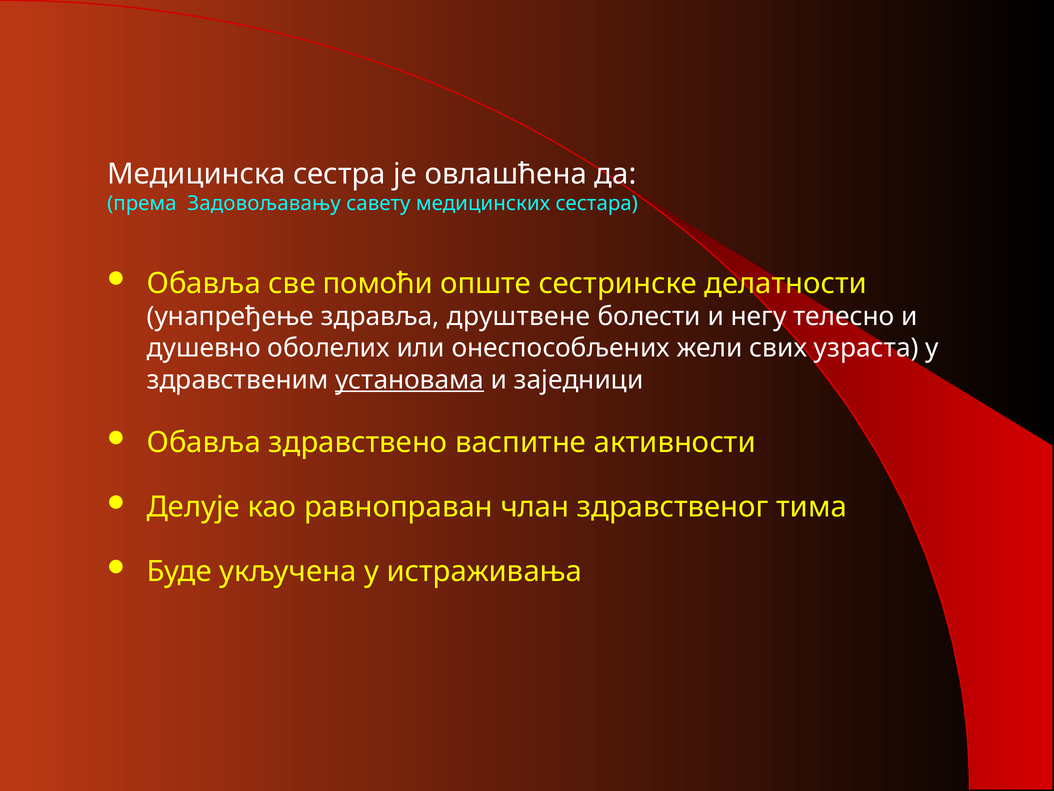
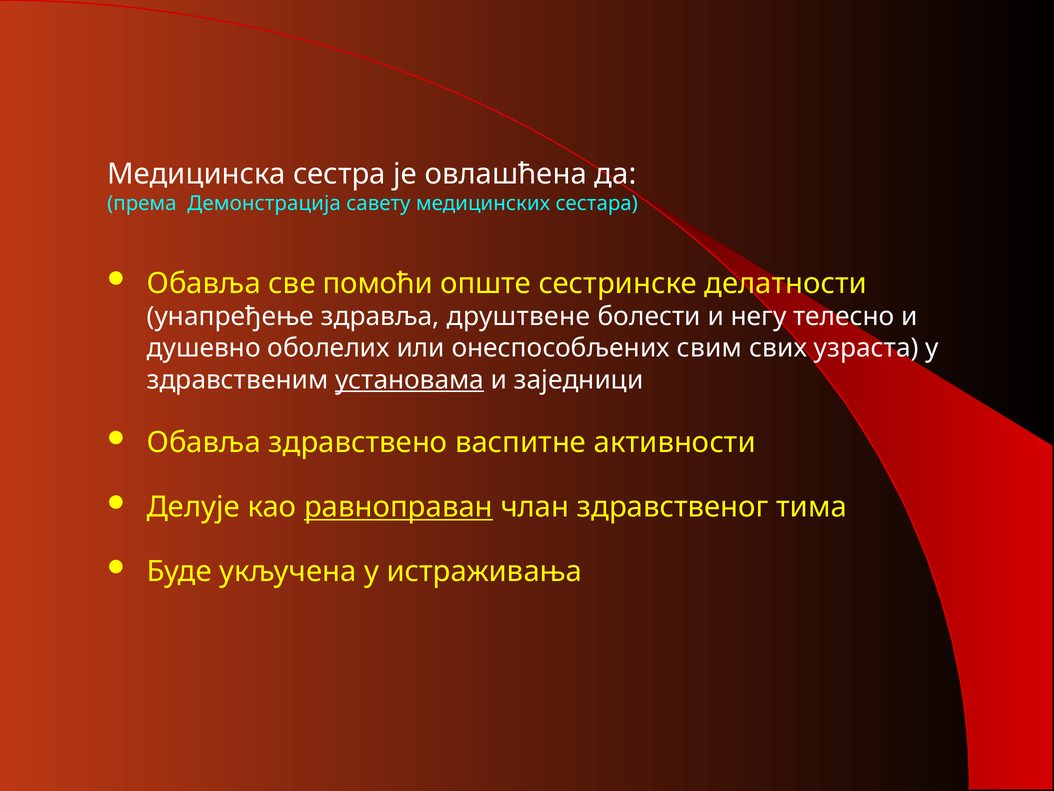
Задовољавању: Задовољавању -> Демонстрација
жели: жели -> свим
равноправан underline: none -> present
